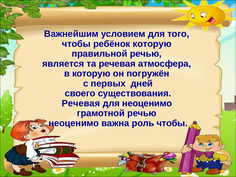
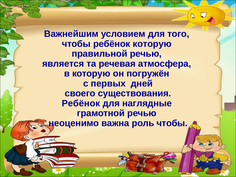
Речевая at (81, 103): Речевая -> Ребёнок
для неоценимо: неоценимо -> наглядные
